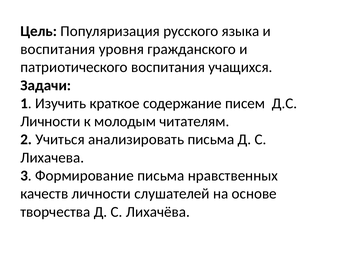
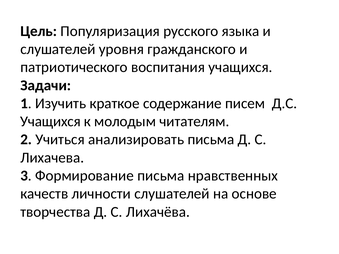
воспитания at (58, 49): воспитания -> слушателей
Личности at (50, 122): Личности -> Учащихся
